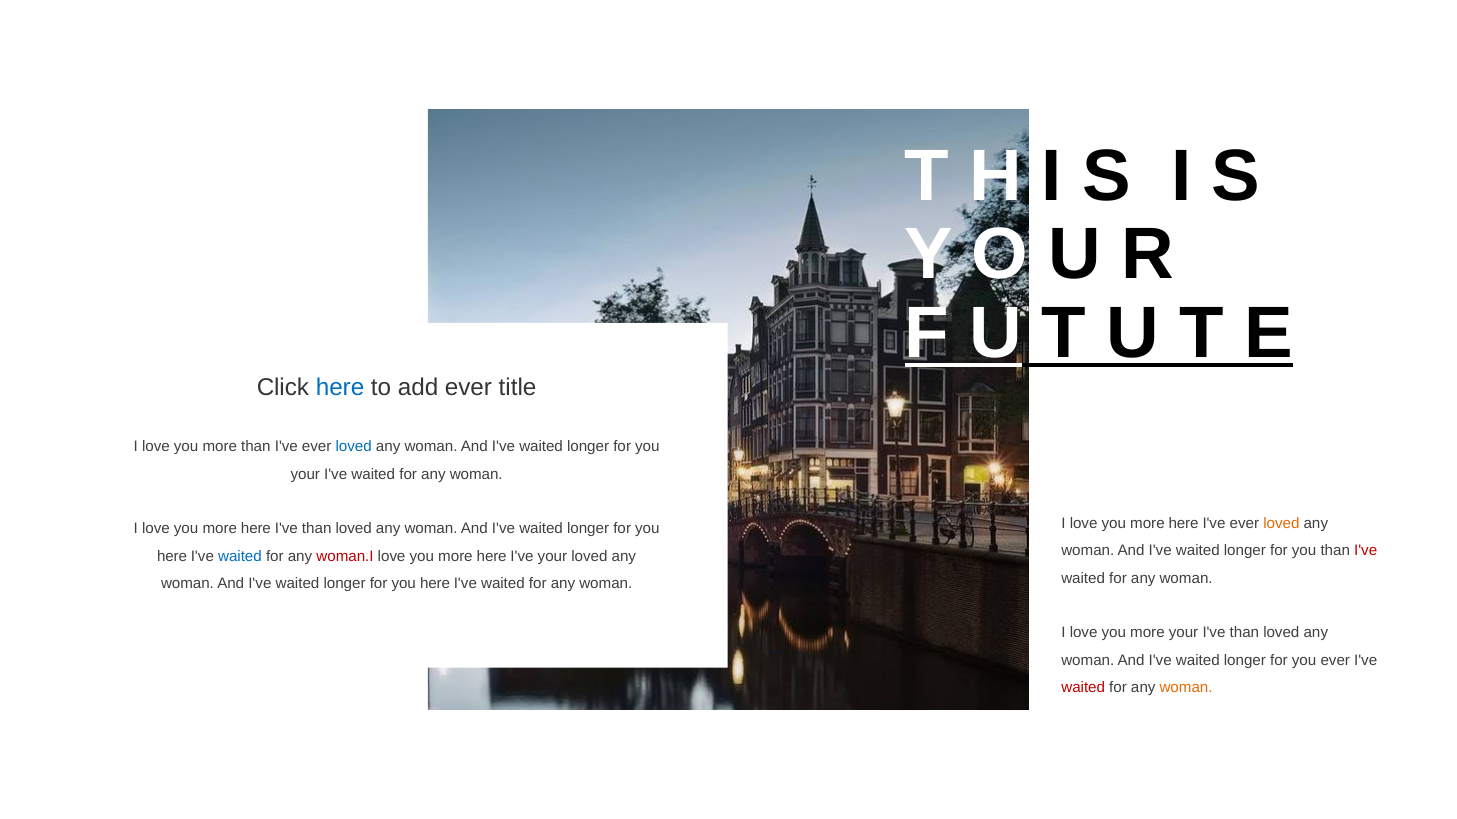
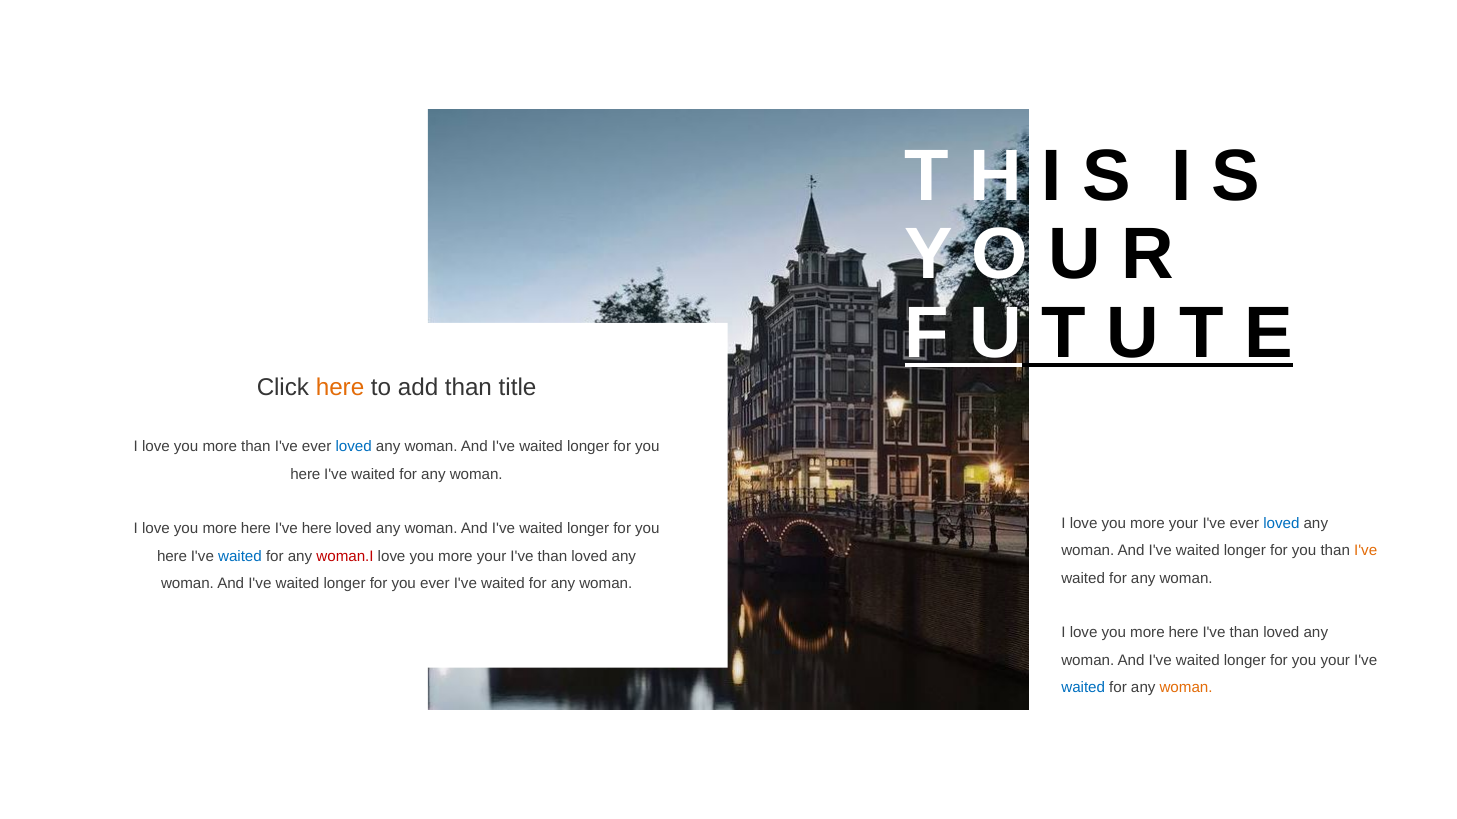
here at (340, 387) colour: blue -> orange
add ever: ever -> than
your at (305, 475): your -> here
here at (1184, 524): here -> your
loved at (1281, 524) colour: orange -> blue
than at (317, 529): than -> here
I've at (1366, 551) colour: red -> orange
here at (492, 557): here -> your
your at (552, 557): your -> than
here at (435, 584): here -> ever
your at (1184, 633): your -> here
you ever: ever -> your
waited at (1083, 688) colour: red -> blue
